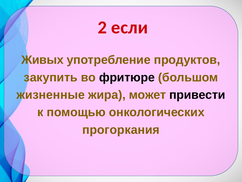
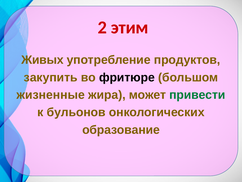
если: если -> этим
привести colour: black -> green
помощью: помощью -> бульонов
прогоркания: прогоркания -> образование
